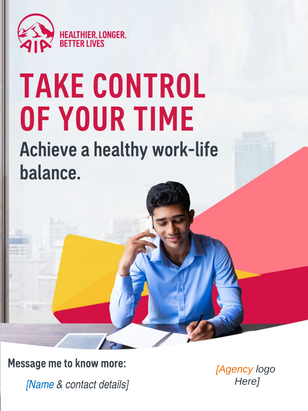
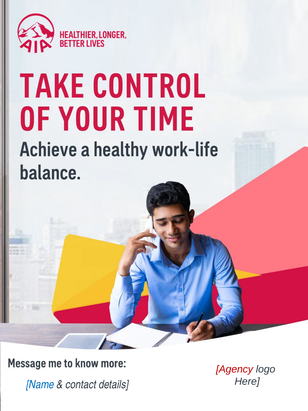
Agency colour: orange -> red
